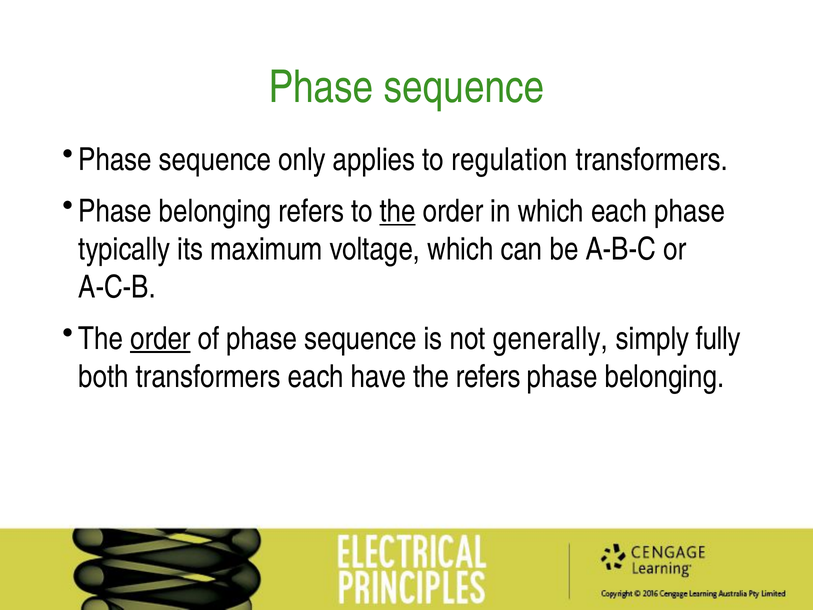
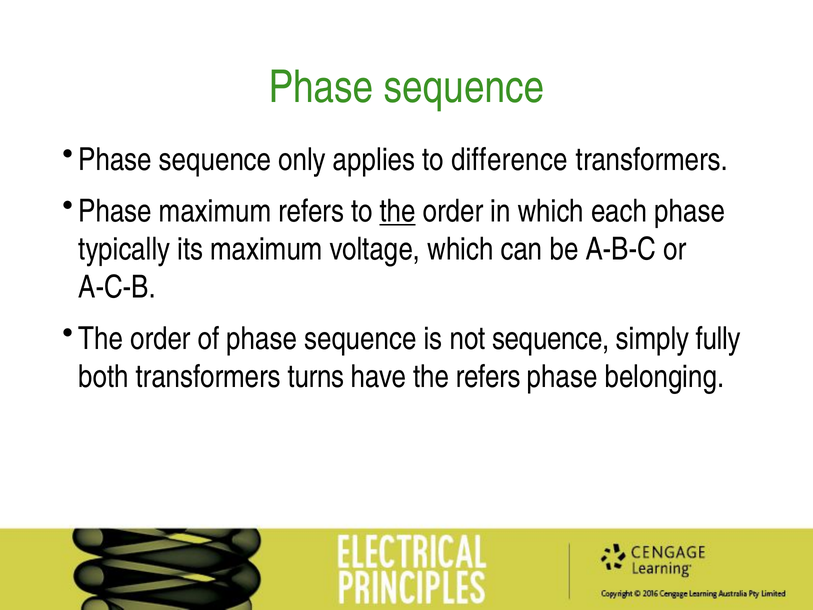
regulation: regulation -> difference
belonging at (215, 211): belonging -> maximum
order at (160, 338) underline: present -> none
not generally: generally -> sequence
transformers each: each -> turns
